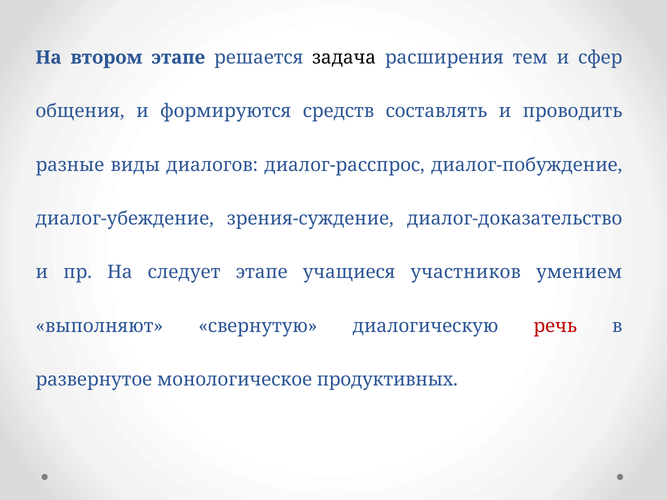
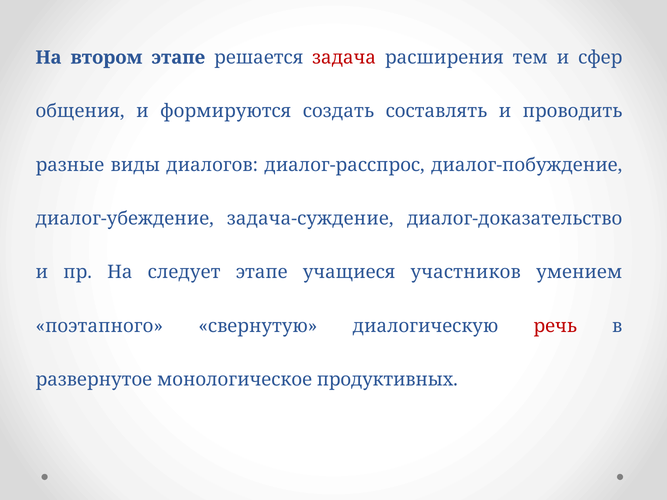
задача colour: black -> red
средств: средств -> создать
зрения-суждение: зрения-суждение -> задача-суждение
выполняют: выполняют -> поэтапного
